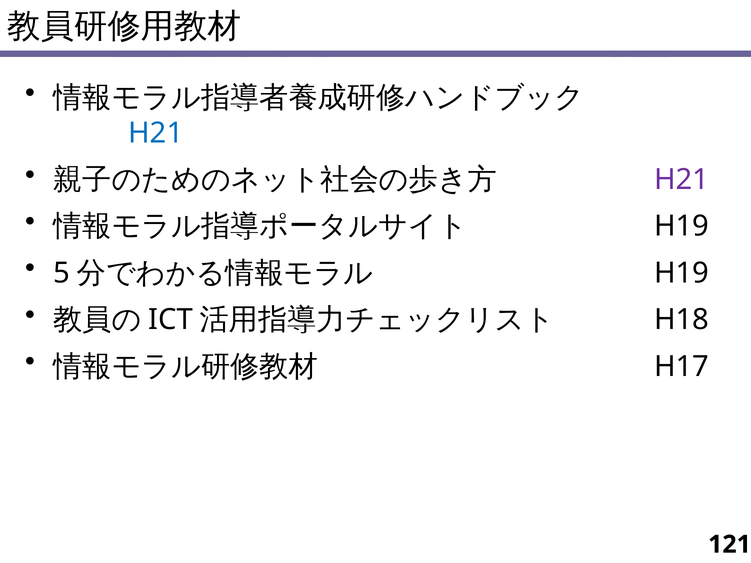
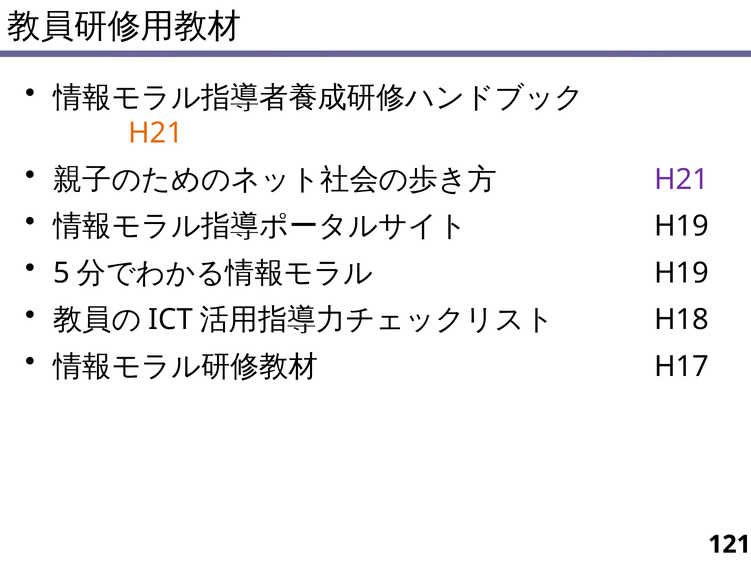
H21 at (156, 133) colour: blue -> orange
